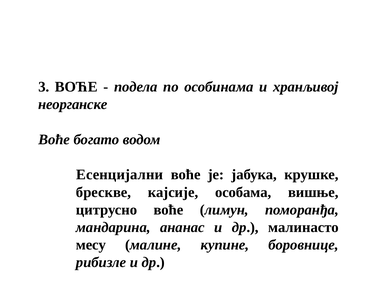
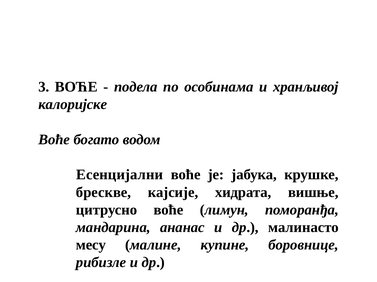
неорганске: неорганске -> калоријске
особама: особама -> хидрата
